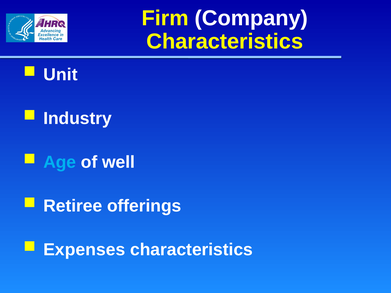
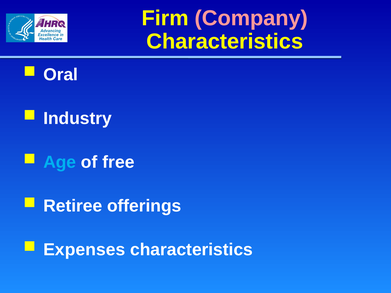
Company colour: white -> pink
Unit: Unit -> Oral
well: well -> free
